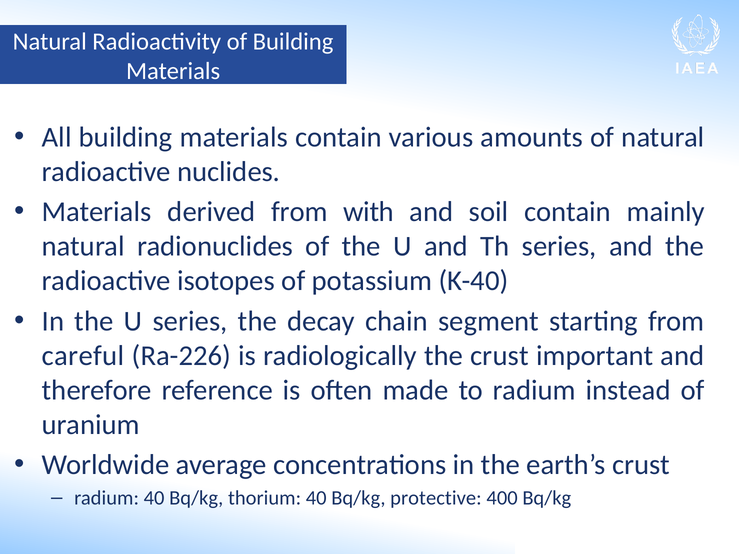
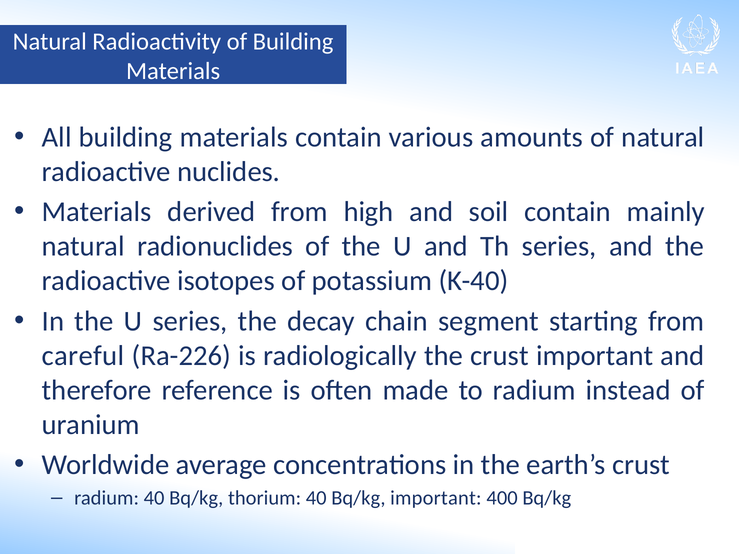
with: with -> high
Bq/kg protective: protective -> important
